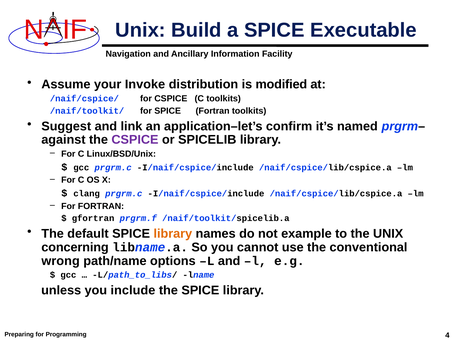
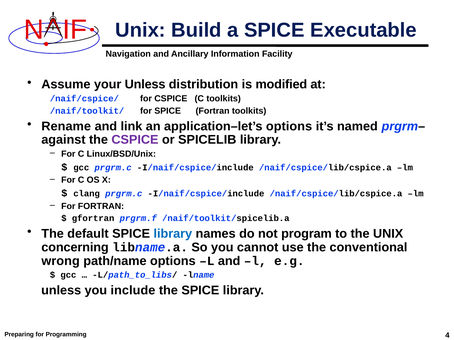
your Invoke: Invoke -> Unless
Suggest: Suggest -> Rename
application–let’s confirm: confirm -> options
library at (173, 234) colour: orange -> blue
example: example -> program
